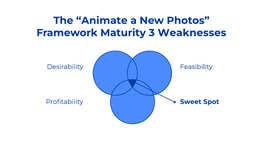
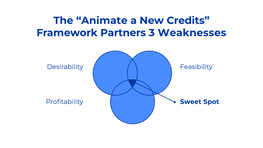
Photos: Photos -> Credits
Maturity: Maturity -> Partners
